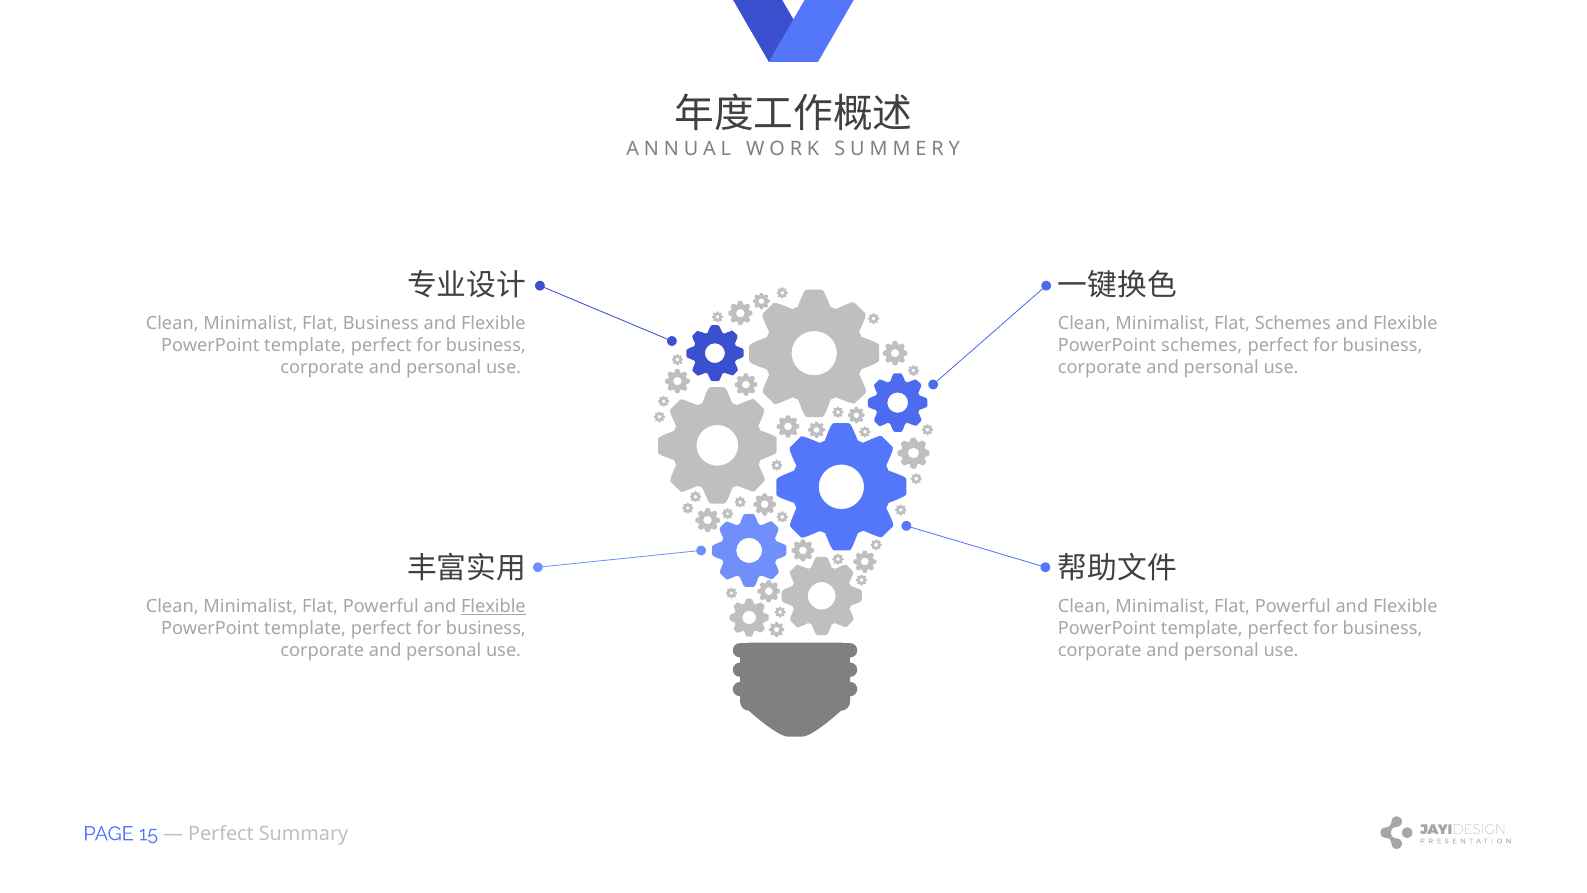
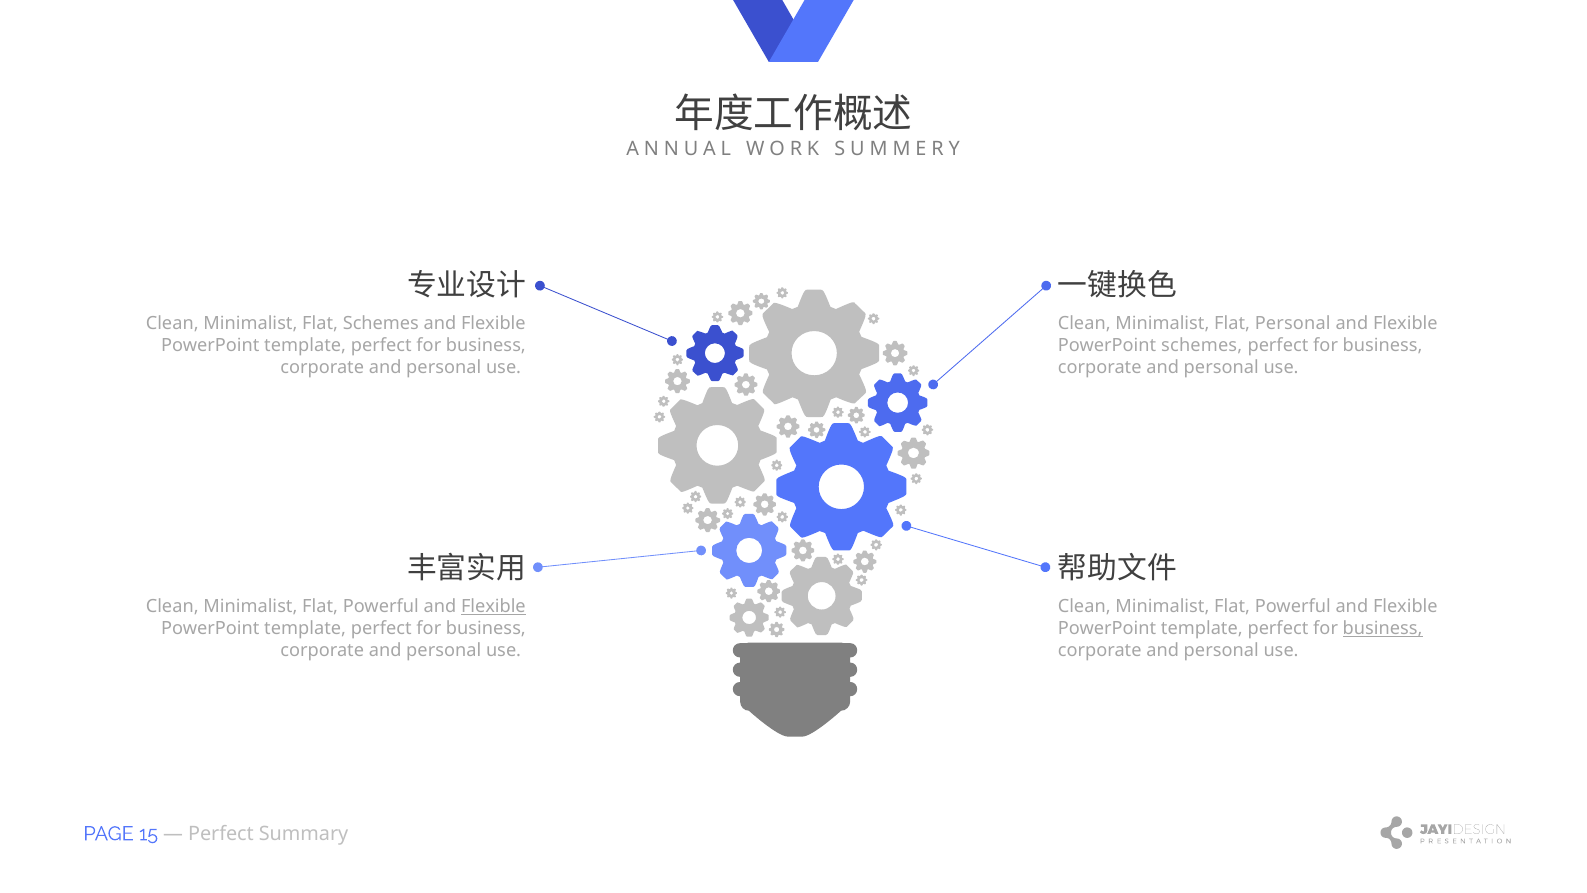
Flat Business: Business -> Schemes
Flat Schemes: Schemes -> Personal
business at (1383, 628) underline: none -> present
